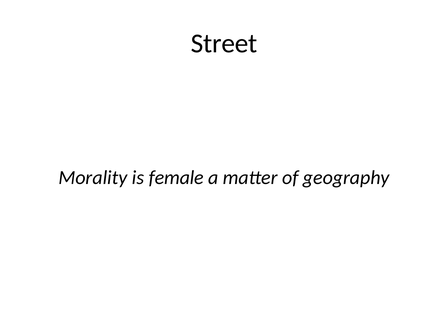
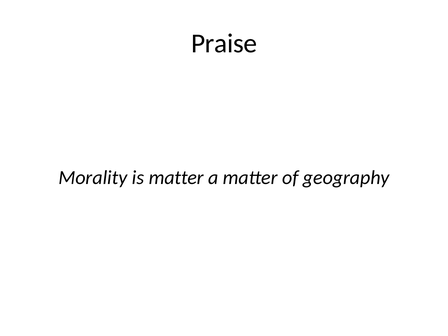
Street: Street -> Praise
is female: female -> matter
